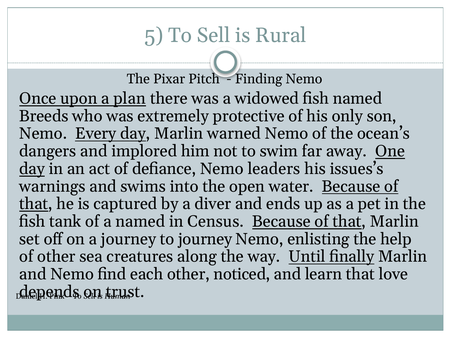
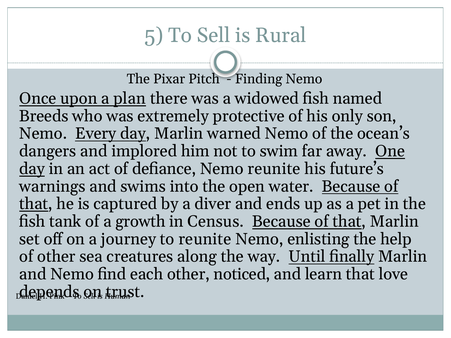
Nemo leaders: leaders -> reunite
issues’s: issues’s -> future’s
a named: named -> growth
to journey: journey -> reunite
